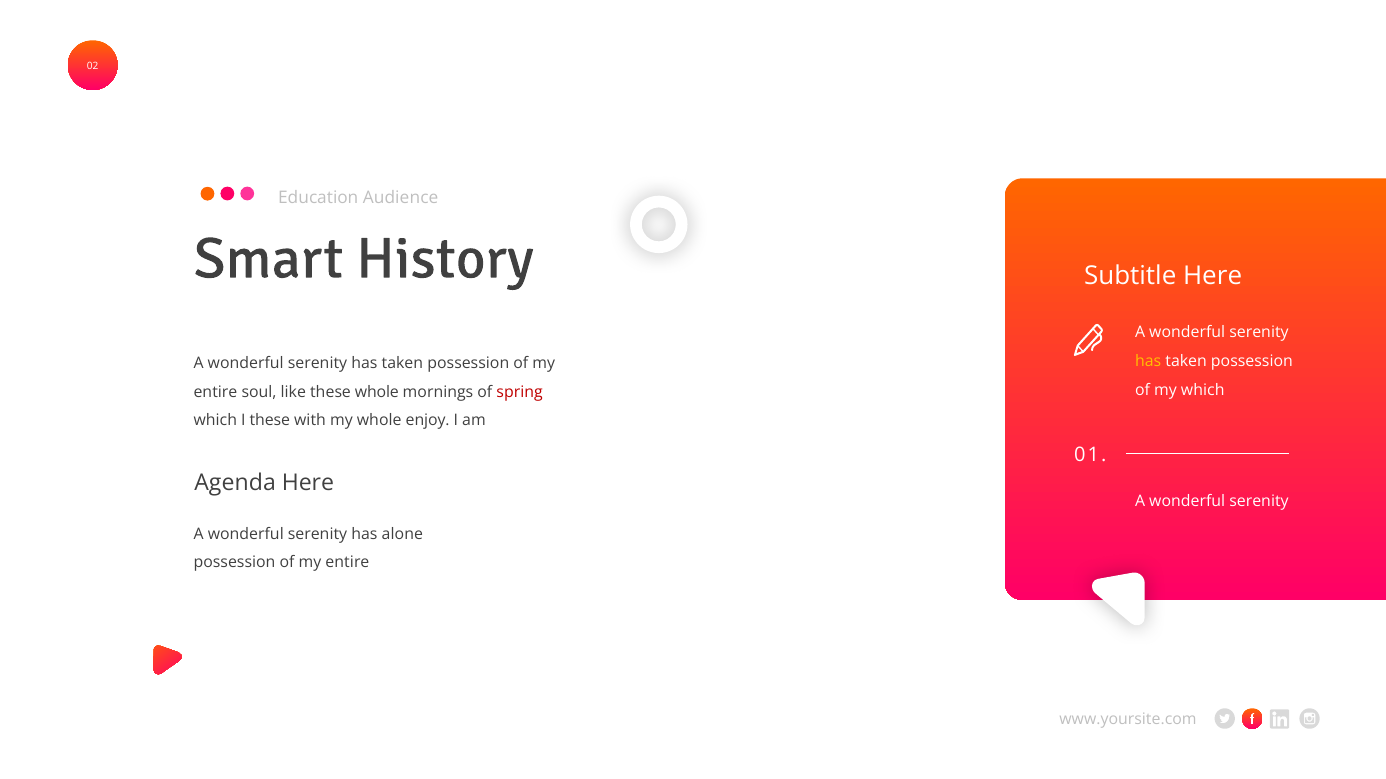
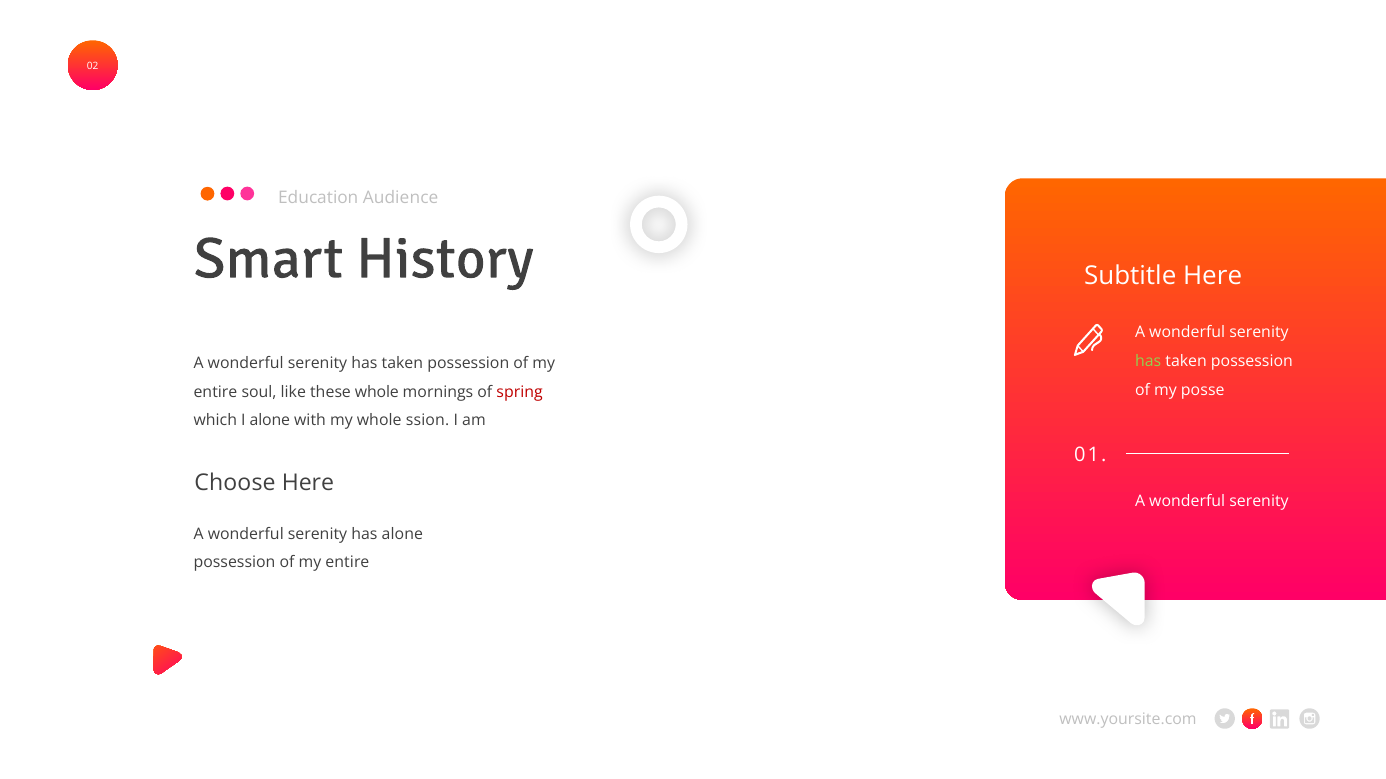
has at (1148, 362) colour: yellow -> light green
my which: which -> posse
I these: these -> alone
enjoy: enjoy -> ssion
Agenda: Agenda -> Choose
